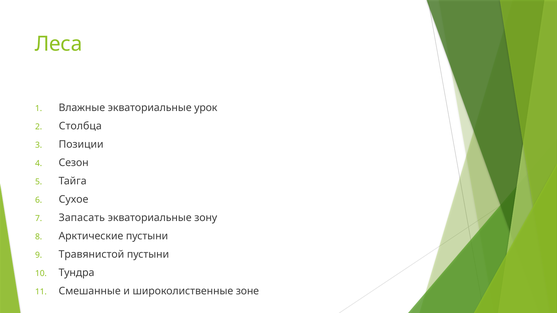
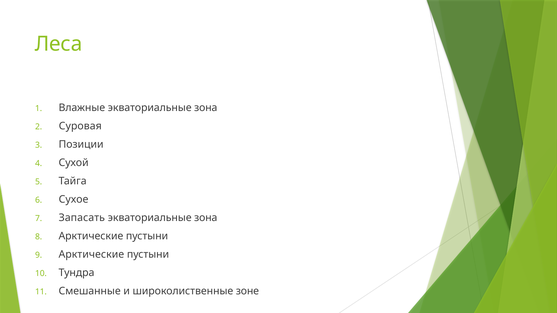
Влажные экваториальные урок: урок -> зона
Столбца: Столбца -> Суровая
Сезон: Сезон -> Сухой
зону at (206, 218): зону -> зона
Травянистой at (91, 255): Травянистой -> Арктические
